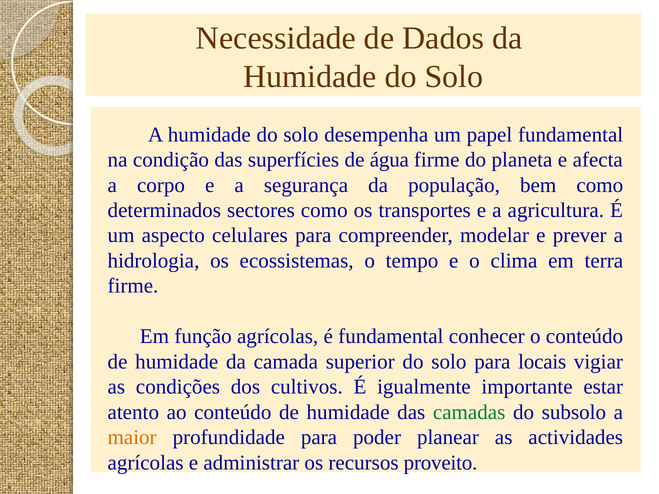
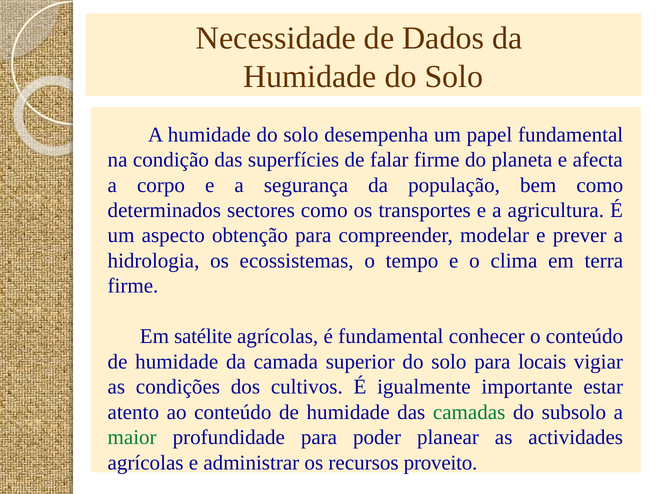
água: água -> falar
celulares: celulares -> obtenção
função: função -> satélite
maior colour: orange -> green
